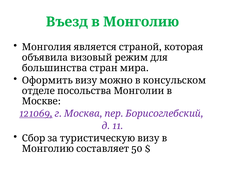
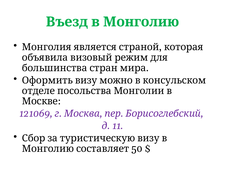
121069 underline: present -> none
